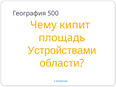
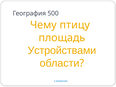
кипит: кипит -> птицу
